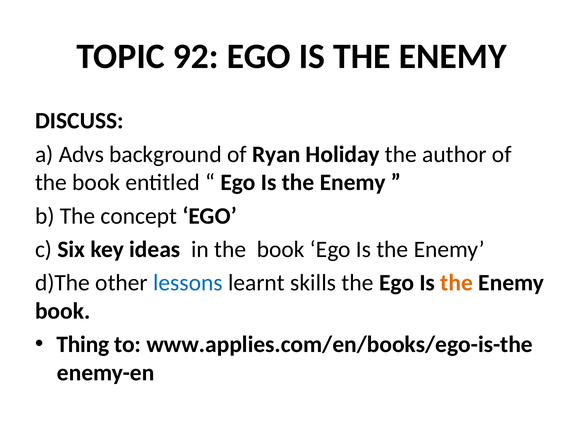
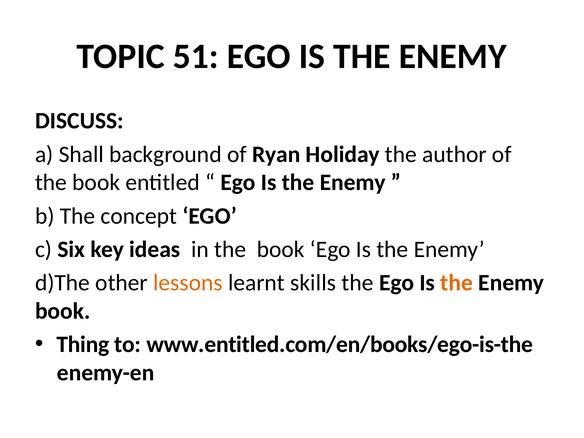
92: 92 -> 51
Advs: Advs -> Shall
lessons colour: blue -> orange
www.applies.com/en/books/ego-is-the: www.applies.com/en/books/ego-is-the -> www.entitled.com/en/books/ego-is-the
